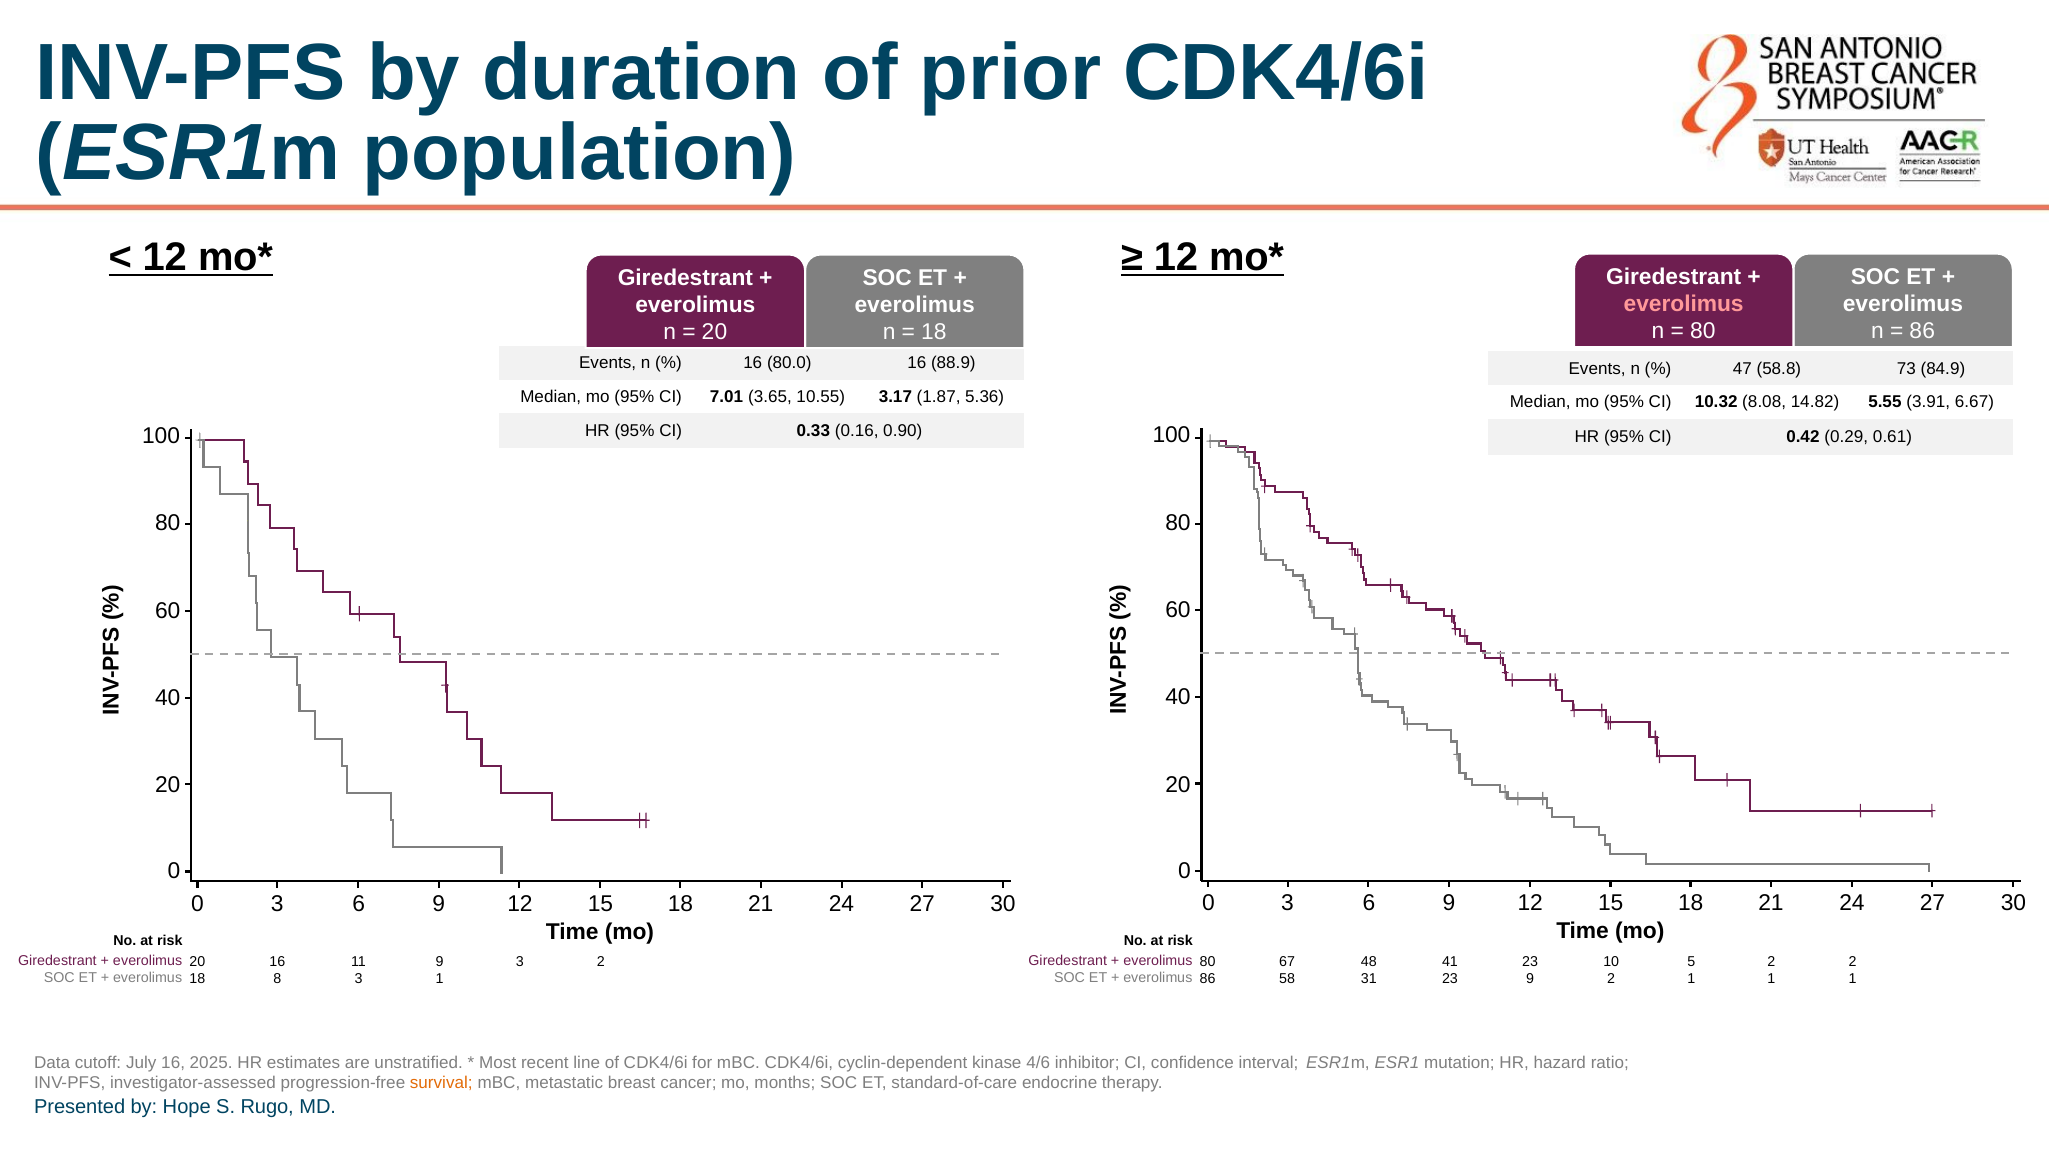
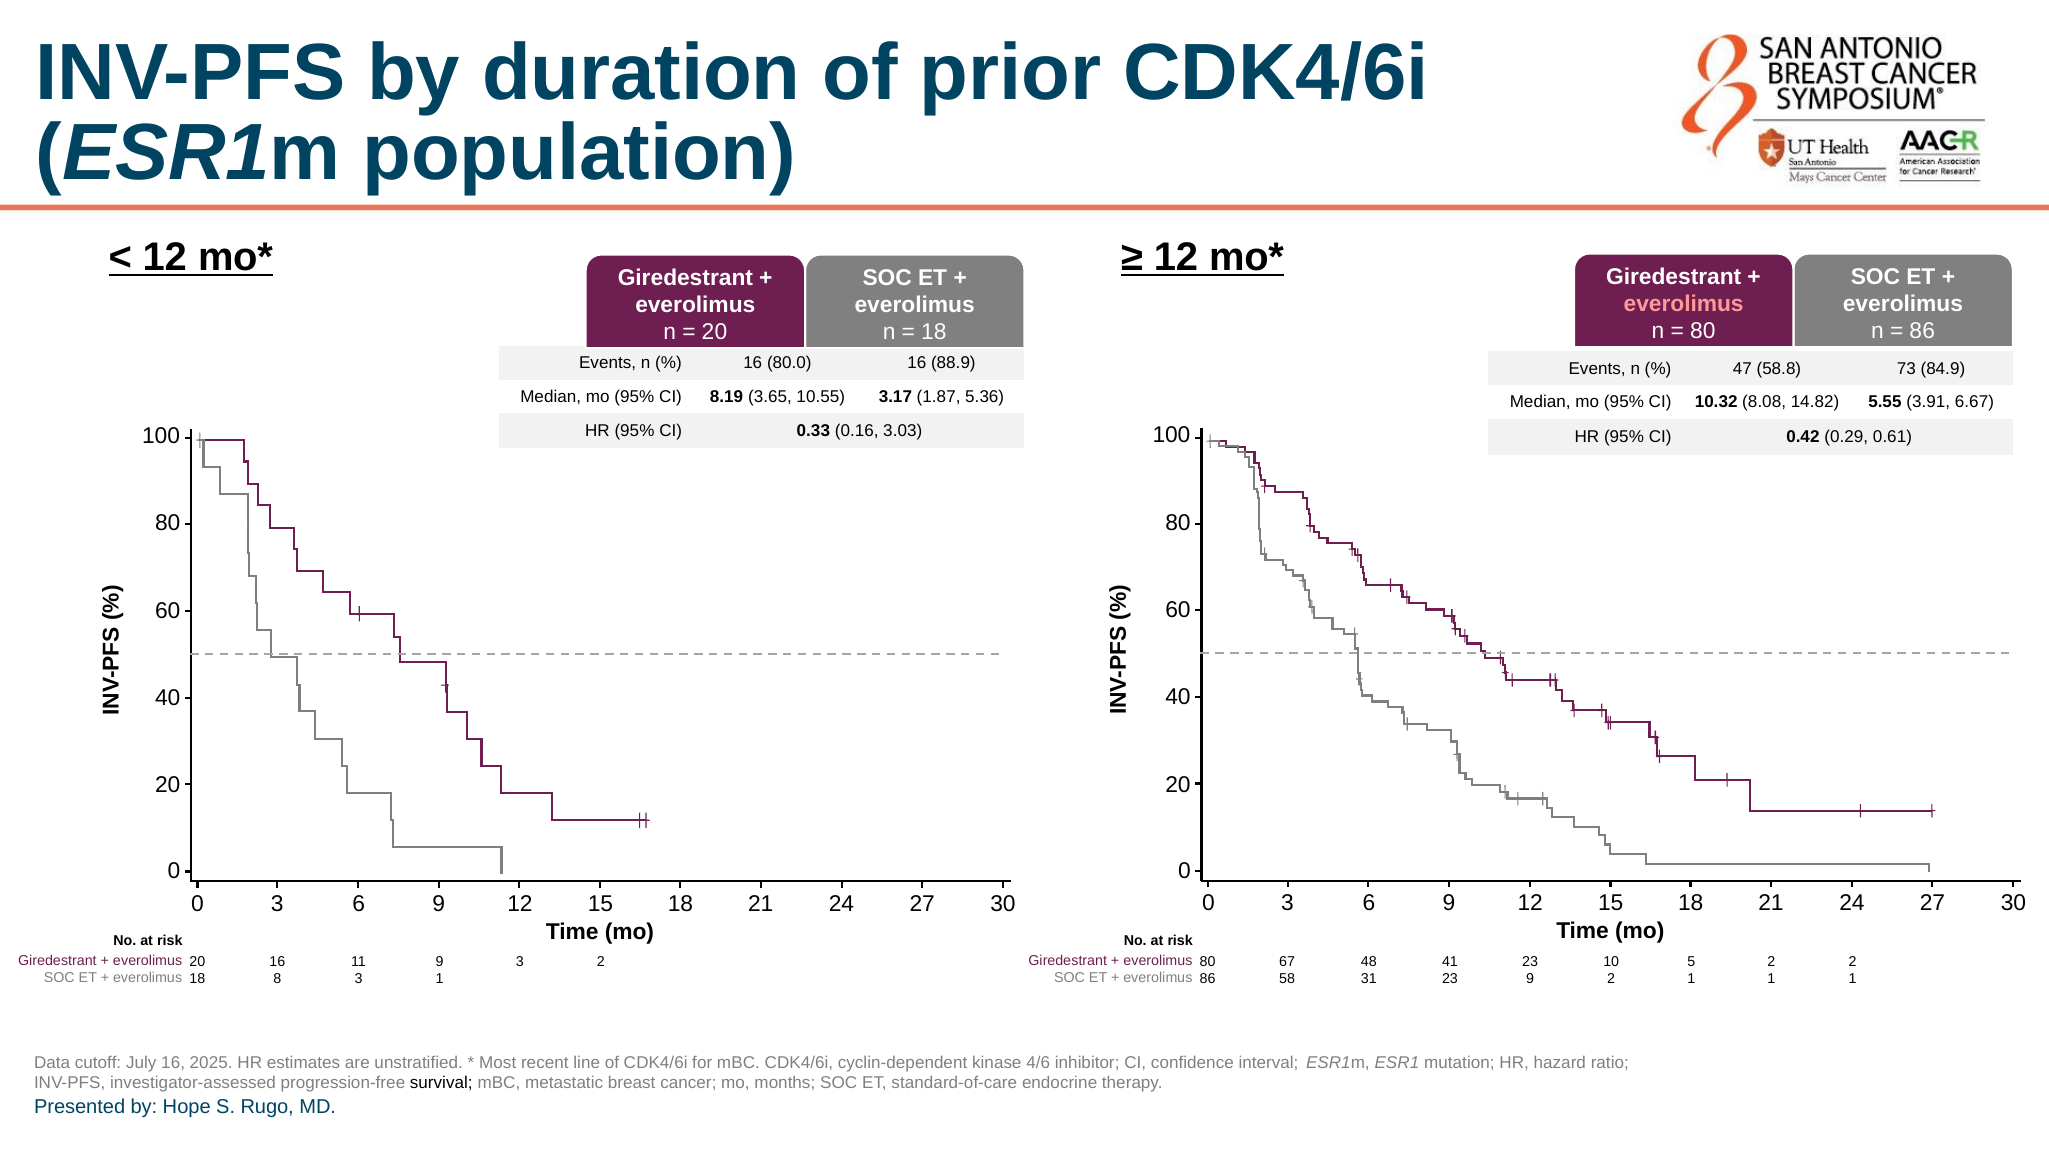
7.01: 7.01 -> 8.19
0.90: 0.90 -> 3.03
survival colour: orange -> black
